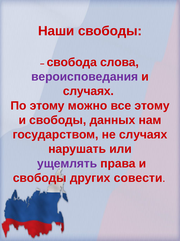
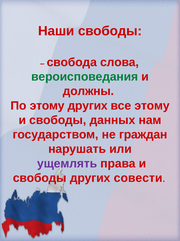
вероисповедания colour: purple -> green
случаях at (88, 91): случаях -> должны
этому можно: можно -> других
не случаях: случаях -> граждан
